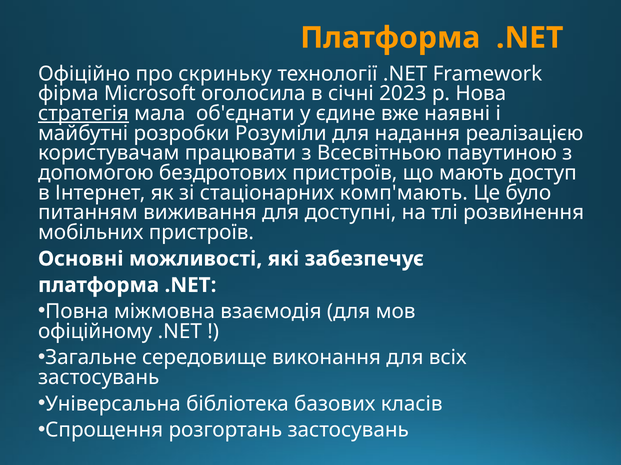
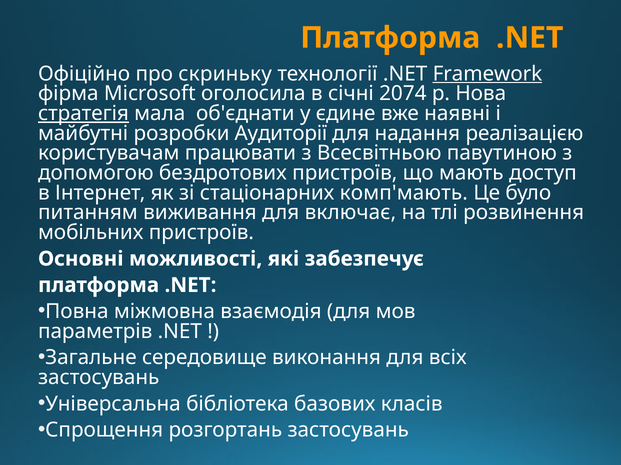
Framework underline: none -> present
2023: 2023 -> 2074
Розуміли: Розуміли -> Аудиторії
доступні: доступні -> включає
офіційному: офіційному -> параметрів
